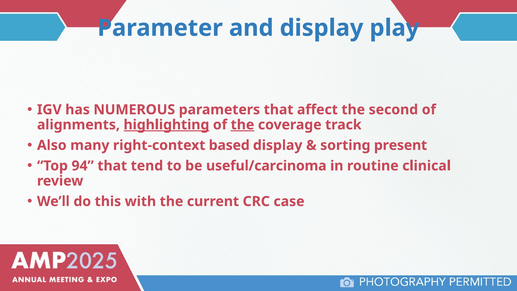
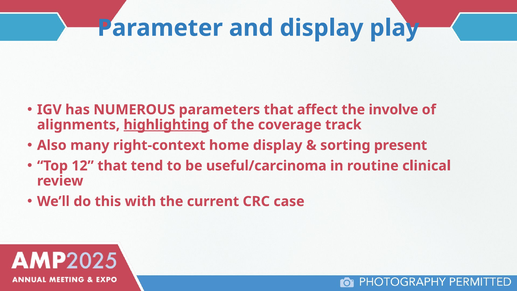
second: second -> involve
the at (242, 125) underline: present -> none
based: based -> home
94: 94 -> 12
